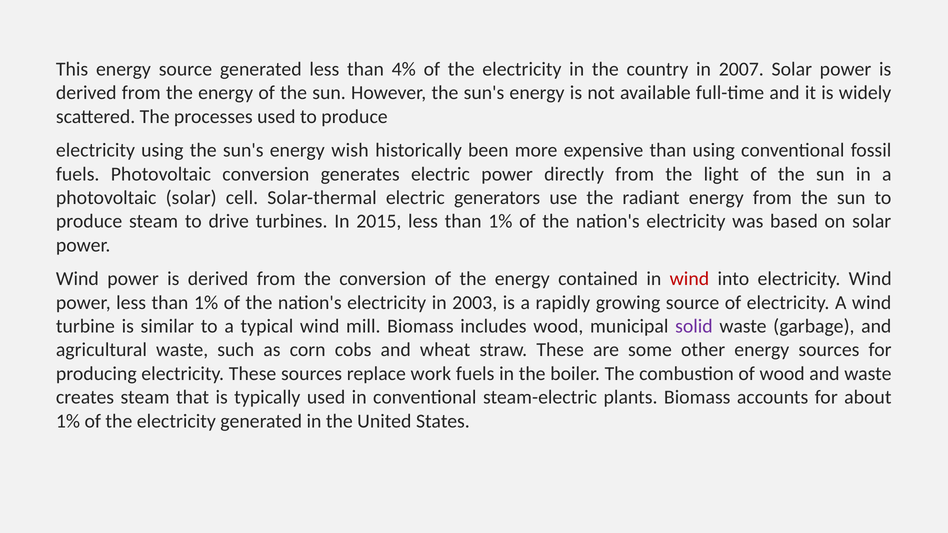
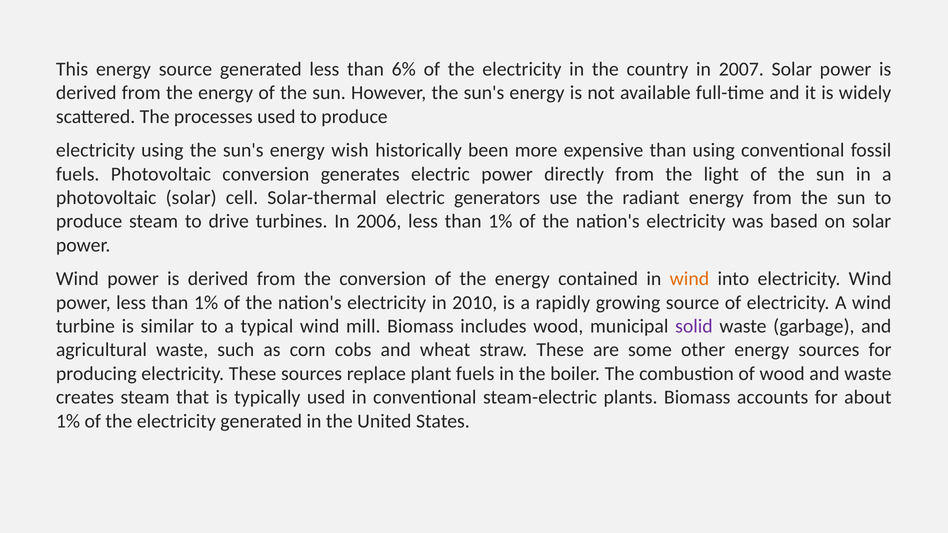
4%: 4% -> 6%
2015: 2015 -> 2006
wind at (689, 279) colour: red -> orange
2003: 2003 -> 2010
work: work -> plant
